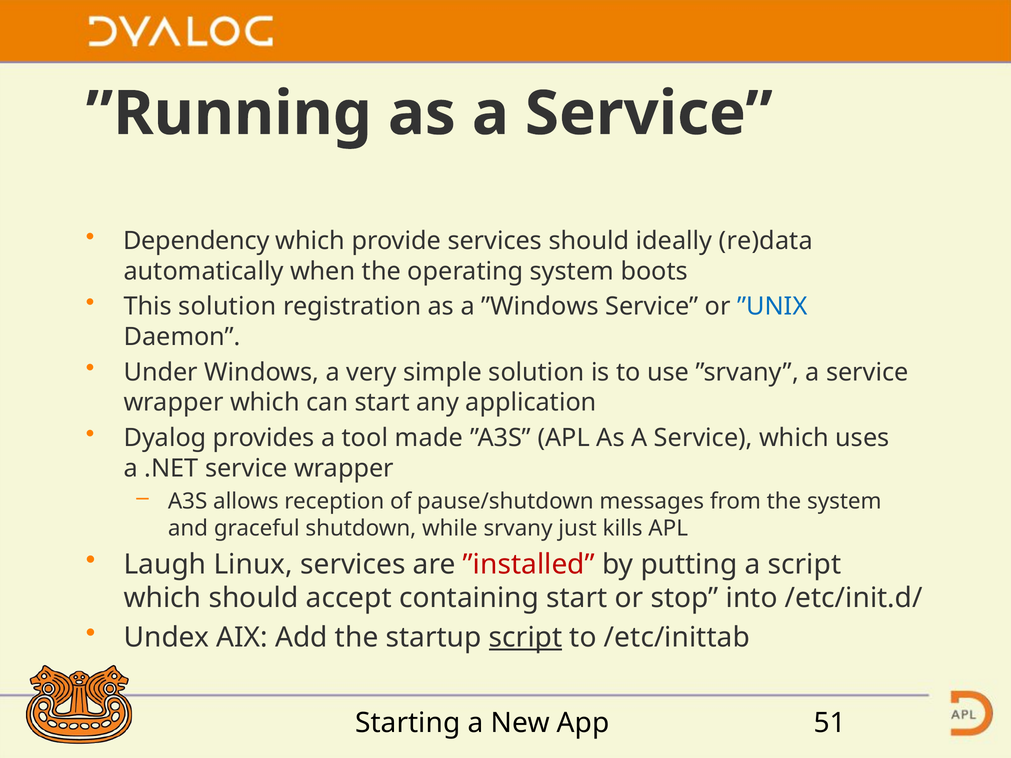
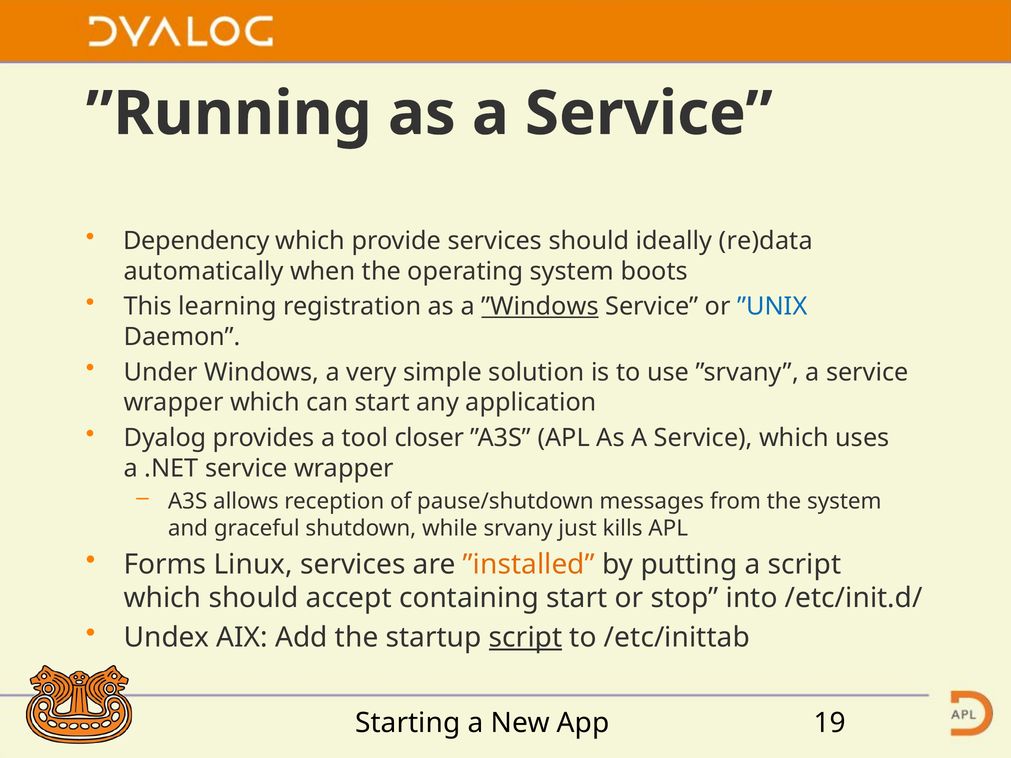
This solution: solution -> learning
”Windows underline: none -> present
made: made -> closer
Laugh: Laugh -> Forms
”installed colour: red -> orange
51: 51 -> 19
